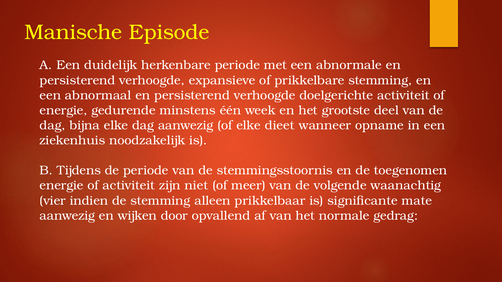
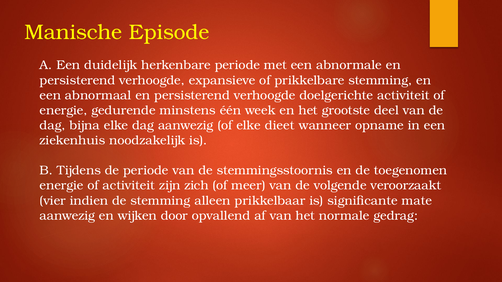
niet: niet -> zich
waanachtig: waanachtig -> veroorzaakt
